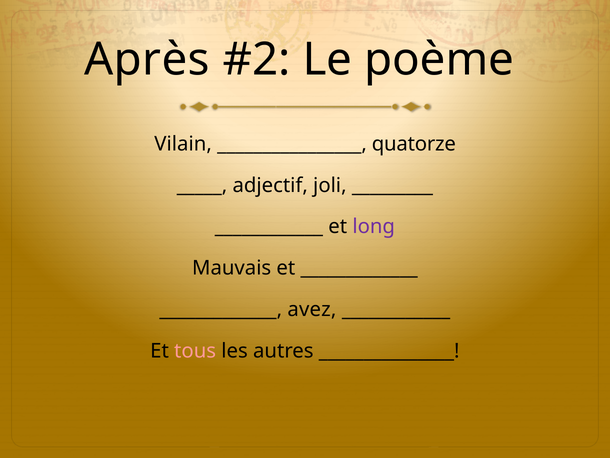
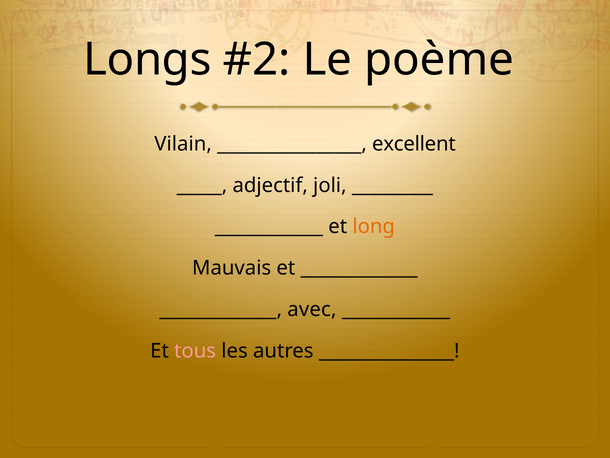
Après: Après -> Longs
quatorze: quatorze -> excellent
long colour: purple -> orange
avez: avez -> avec
